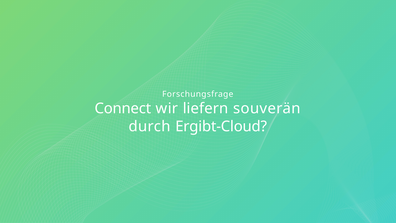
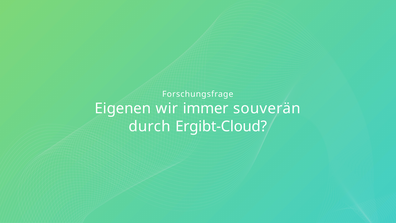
Connect: Connect -> Eigenen
liefern: liefern -> immer
